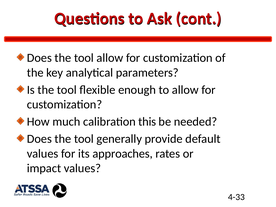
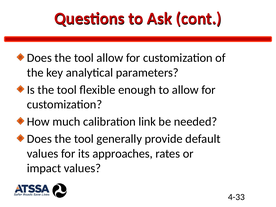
this: this -> link
